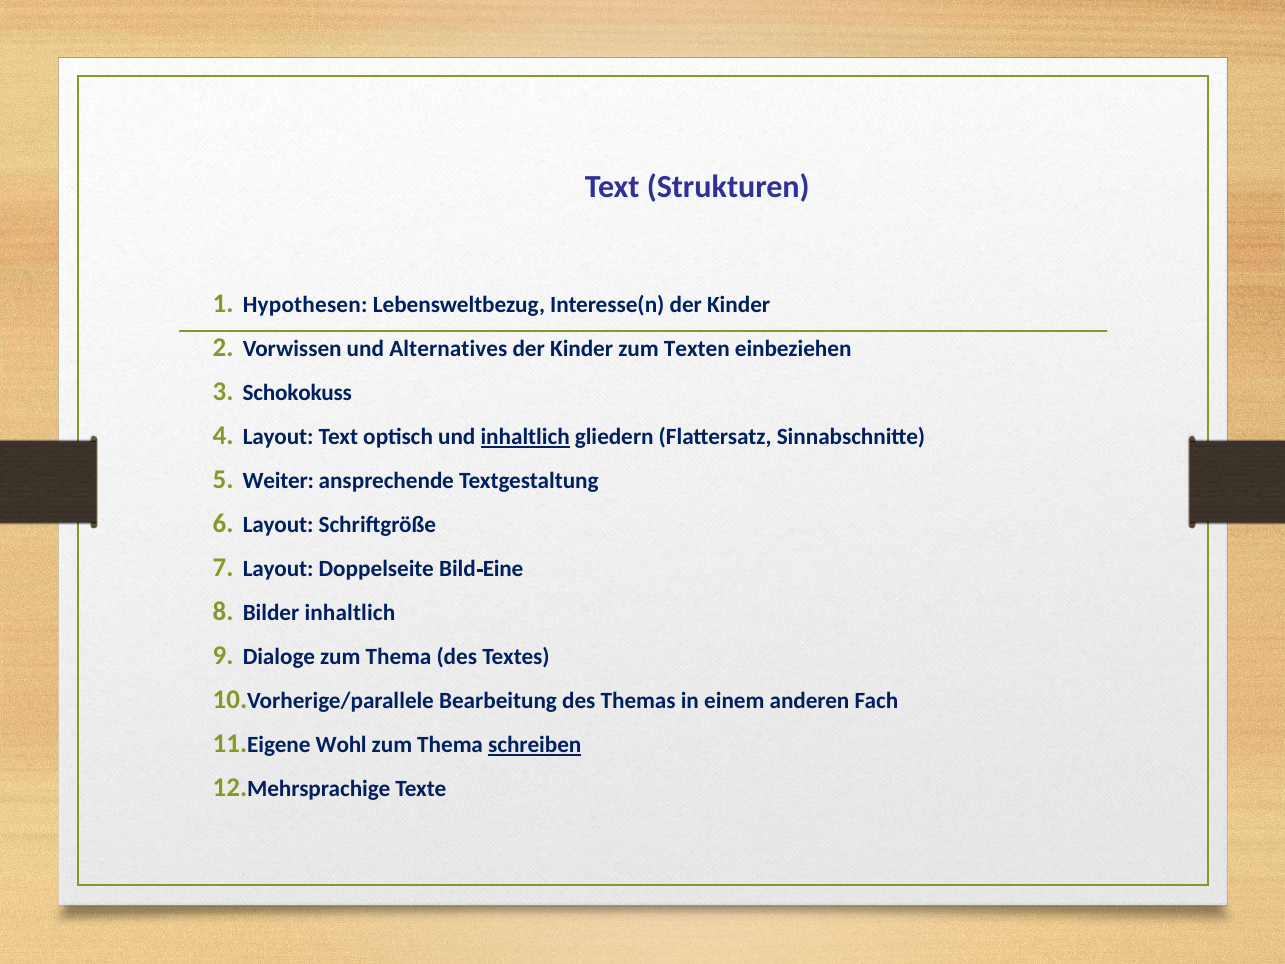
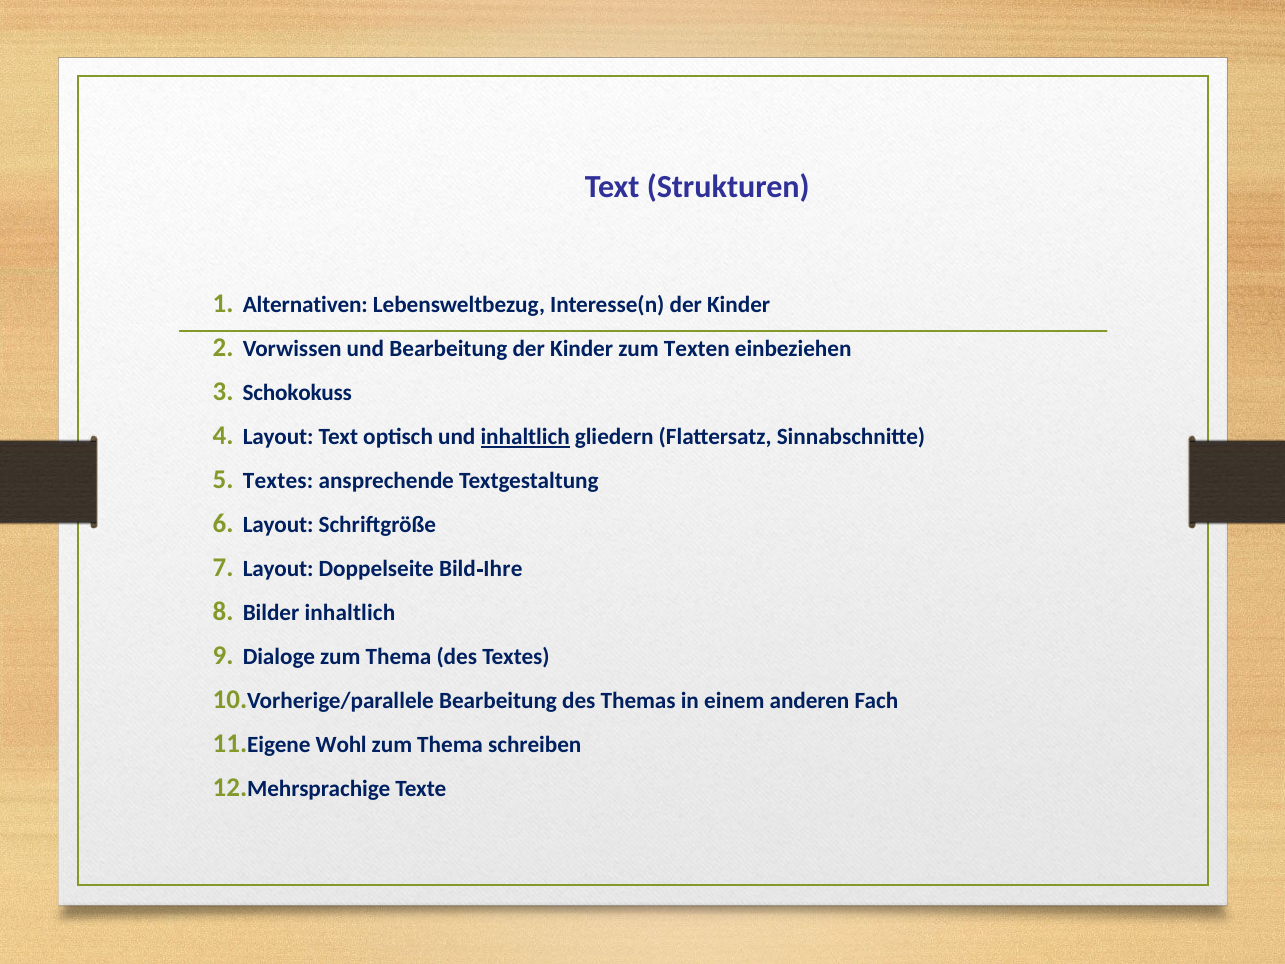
Hypothesen: Hypothesen -> Alternativen
und Alternatives: Alternatives -> Bearbeitung
Weiter at (278, 481): Weiter -> Textes
Eine: Eine -> Ihre
schreiben underline: present -> none
